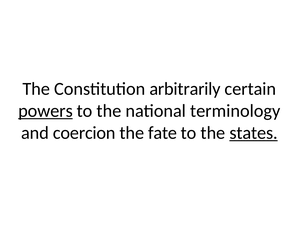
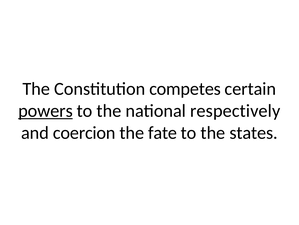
arbitrarily: arbitrarily -> competes
terminology: terminology -> respectively
states underline: present -> none
